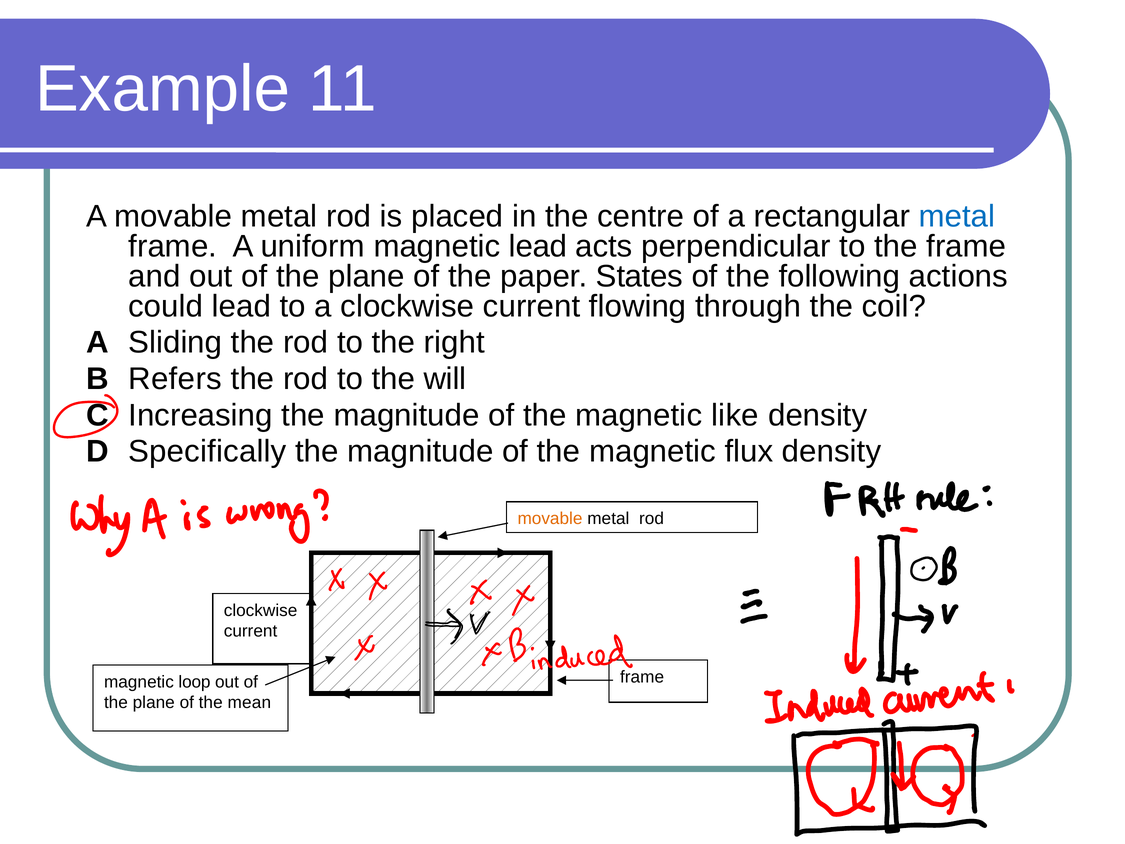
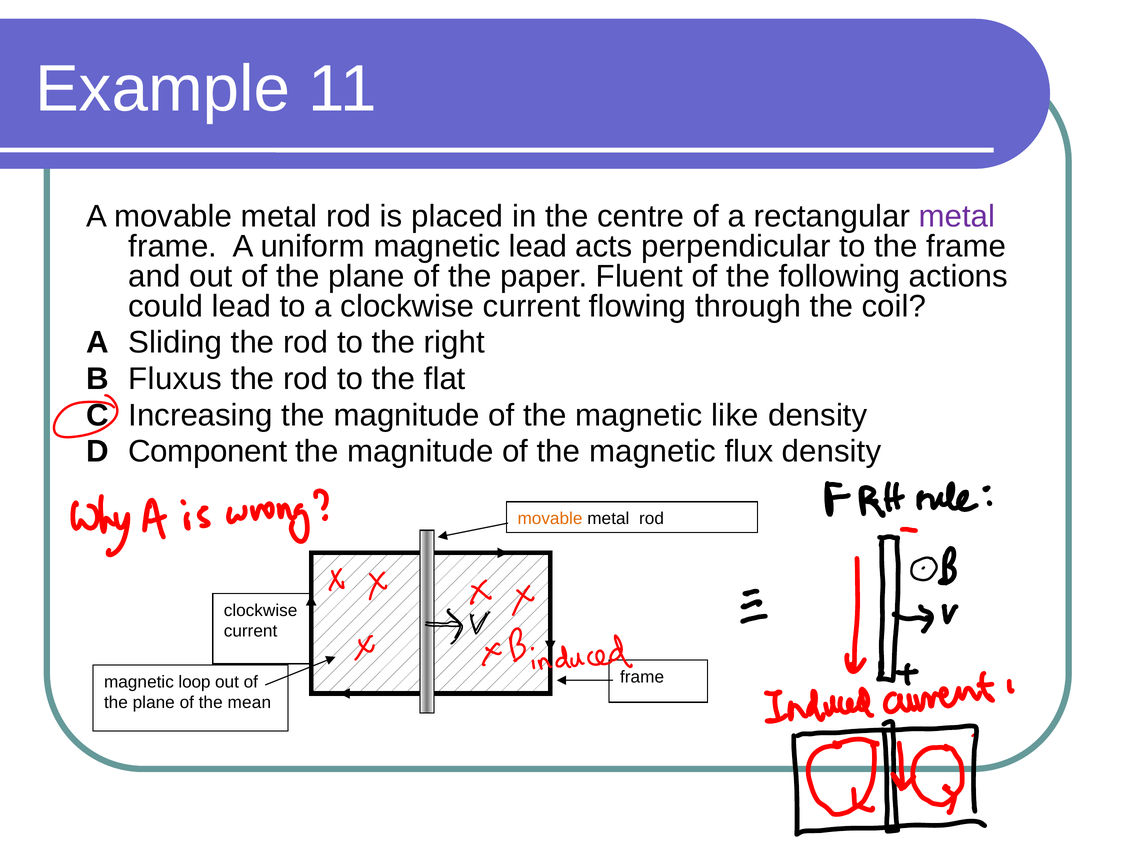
metal at (957, 216) colour: blue -> purple
States: States -> Fluent
Refers: Refers -> Fluxus
will: will -> flat
Specifically: Specifically -> Component
